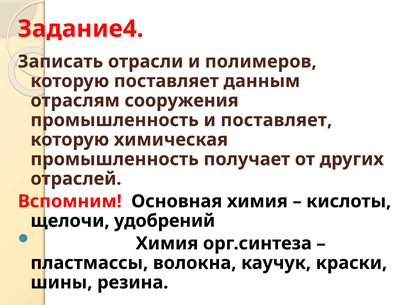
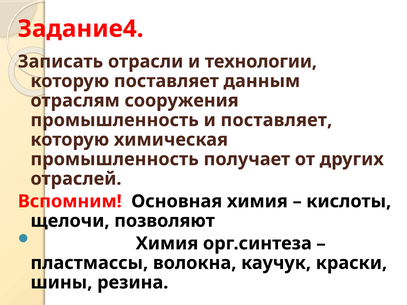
полимеров: полимеров -> технологии
удобрений: удобрений -> позволяют
